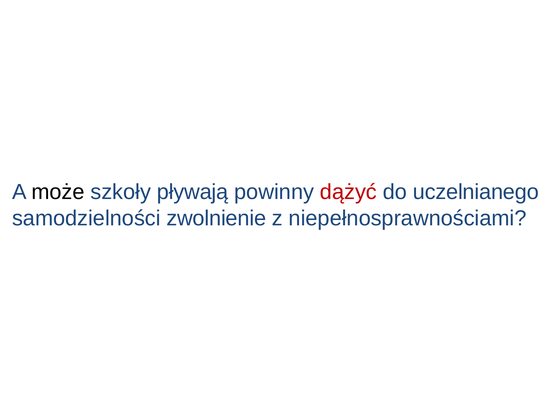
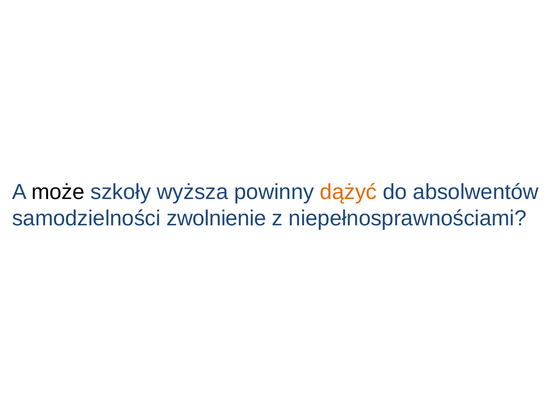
pływają: pływają -> wyższa
dążyć colour: red -> orange
uczelnianego: uczelnianego -> absolwentów
